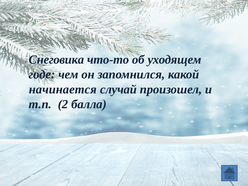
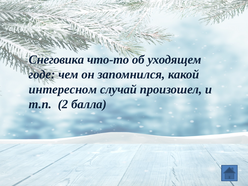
начинается: начинается -> интересном
